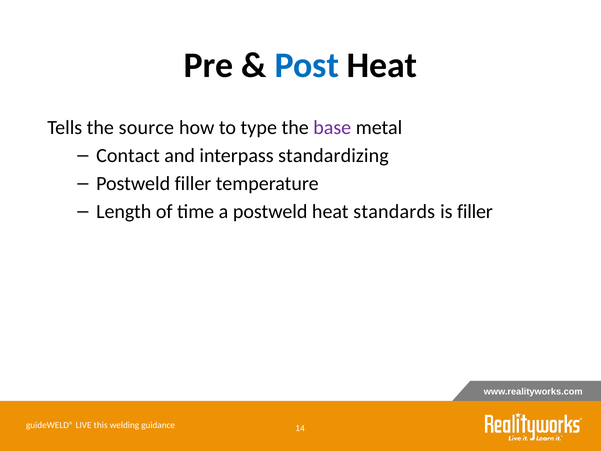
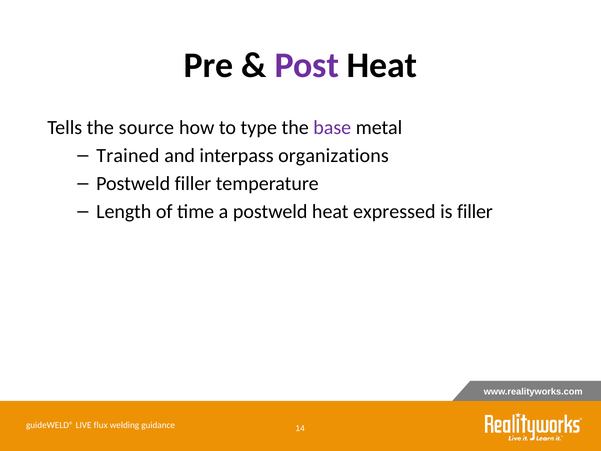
Post colour: blue -> purple
Contact: Contact -> Trained
standardizing: standardizing -> organizations
standards: standards -> expressed
this: this -> flux
